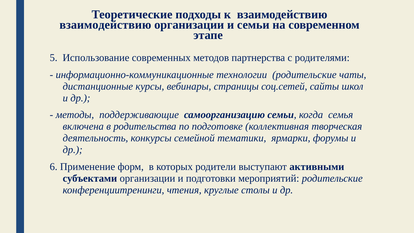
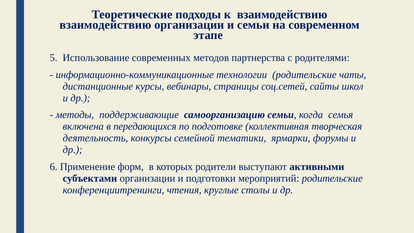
родительства: родительства -> передающихся
